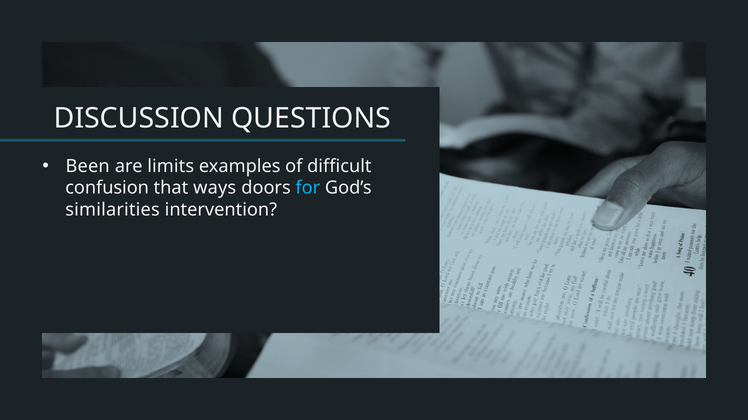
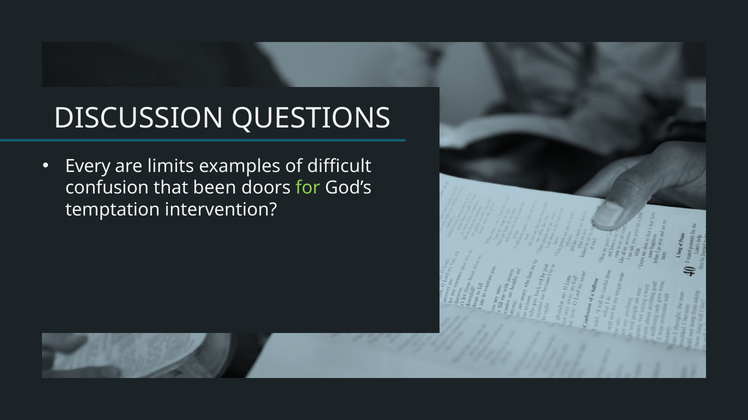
Been: Been -> Every
ways: ways -> been
for colour: light blue -> light green
similarities: similarities -> temptation
